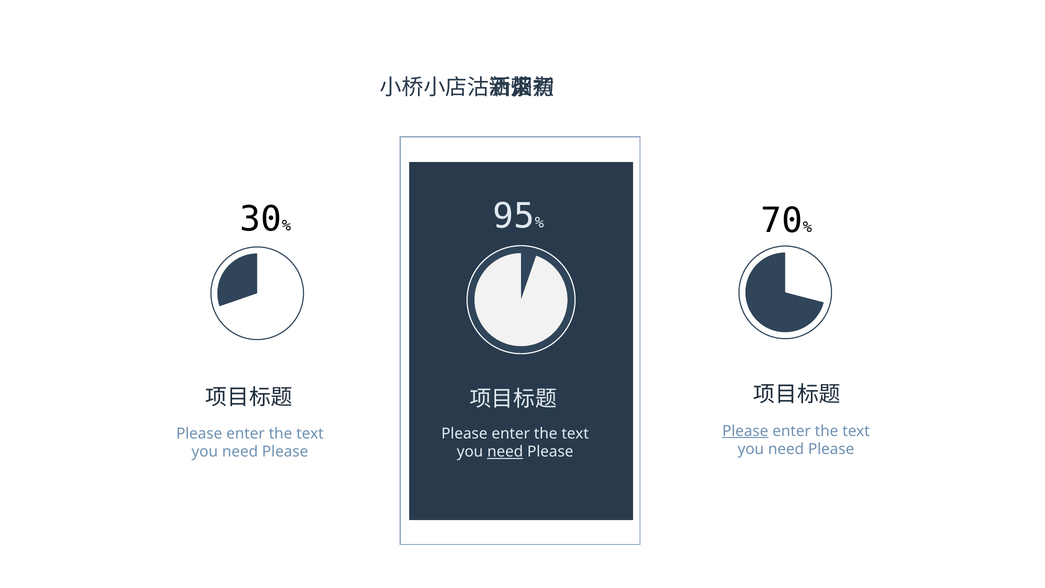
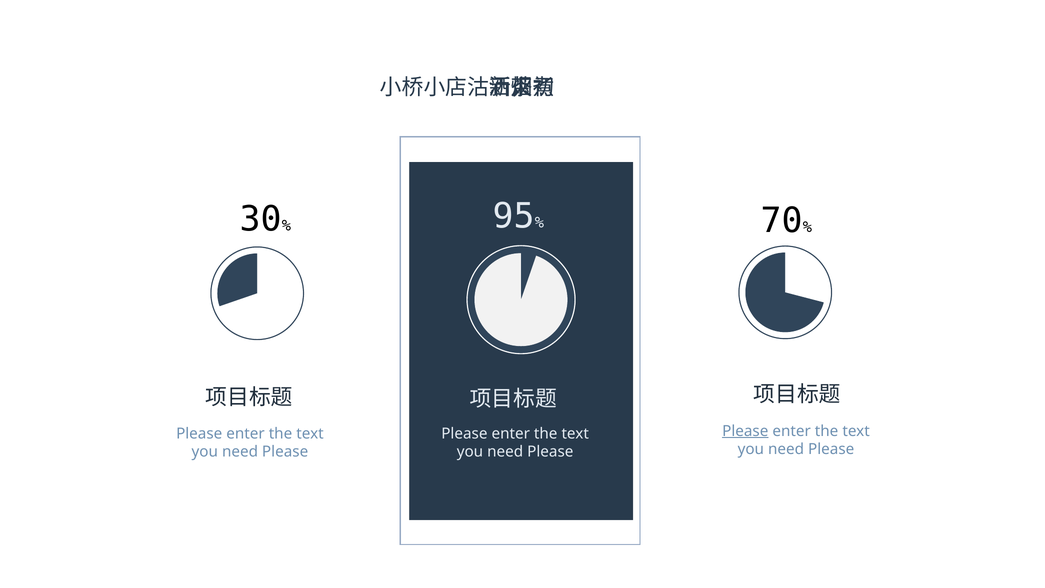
need at (505, 452) underline: present -> none
